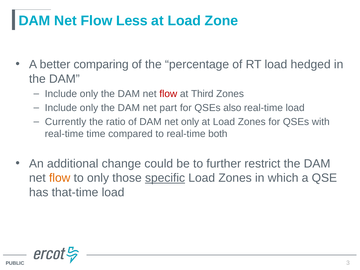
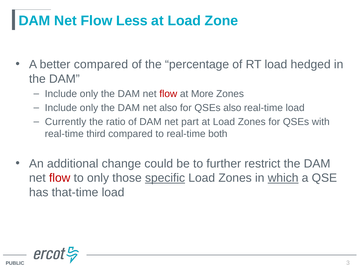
better comparing: comparing -> compared
Third: Third -> More
net part: part -> also
net only: only -> part
time: time -> third
flow at (60, 178) colour: orange -> red
which underline: none -> present
